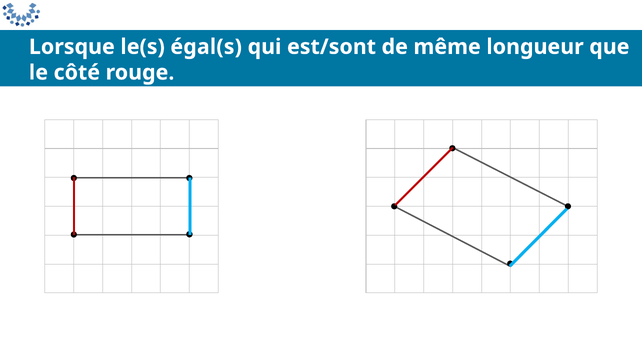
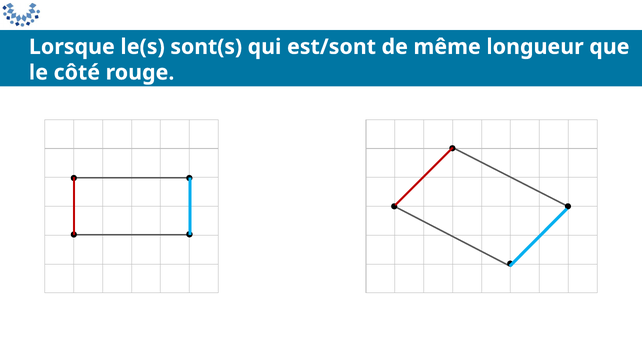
égal(s: égal(s -> sont(s
